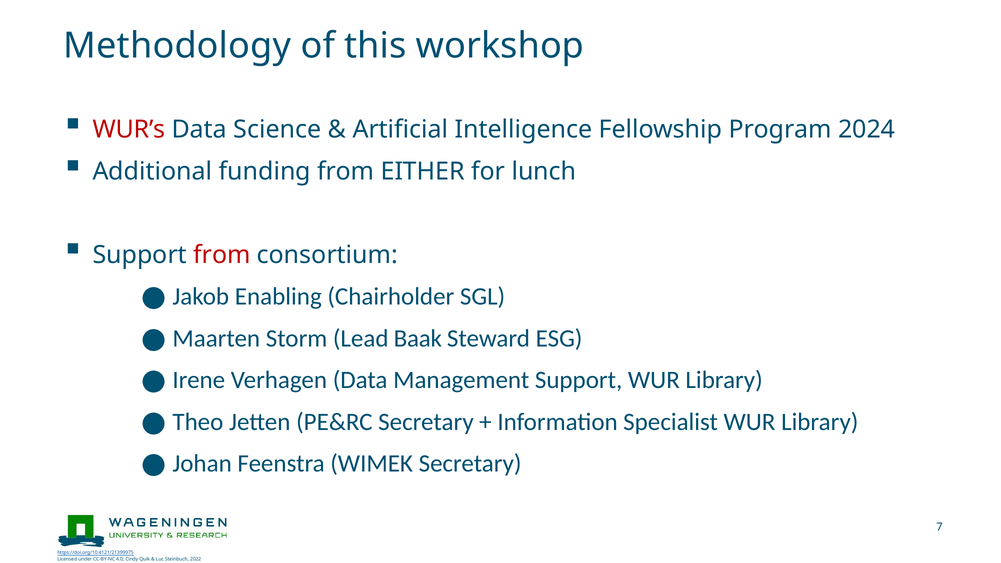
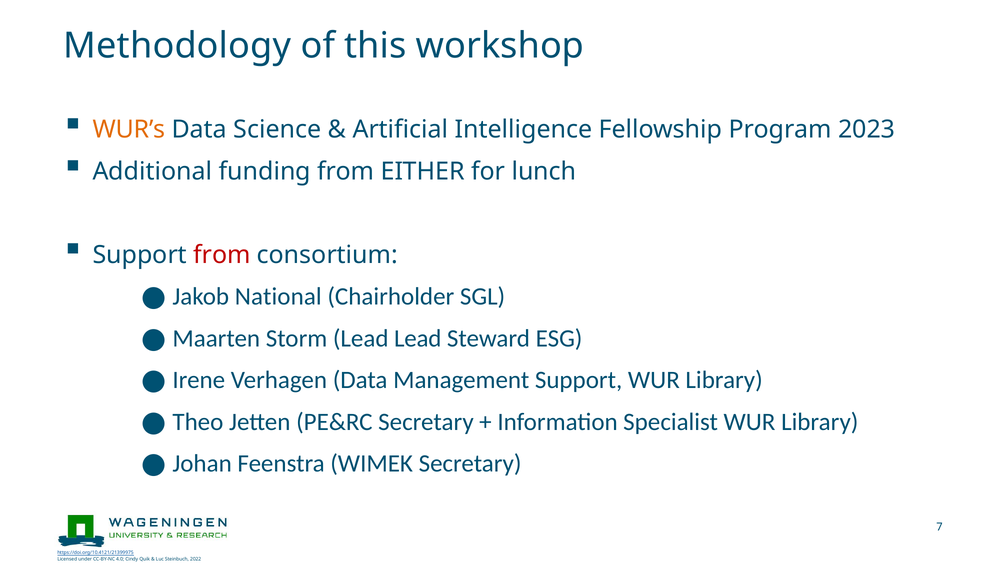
WUR’s colour: red -> orange
2024: 2024 -> 2023
Enabling: Enabling -> National
Lead Baak: Baak -> Lead
